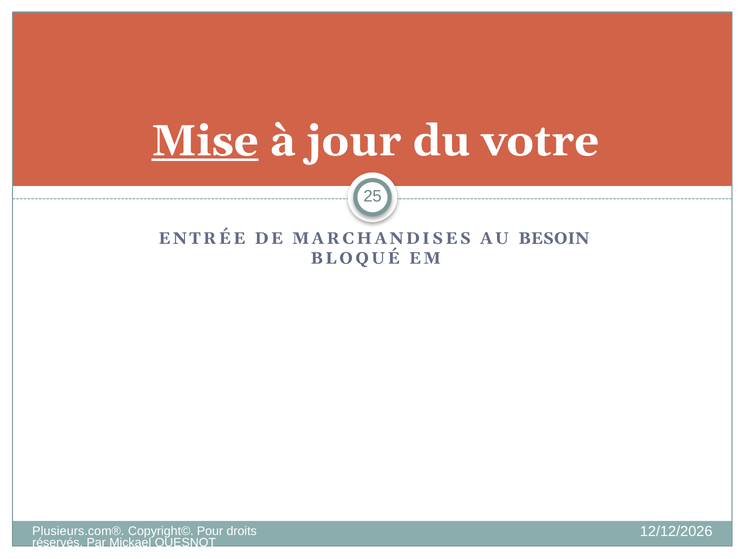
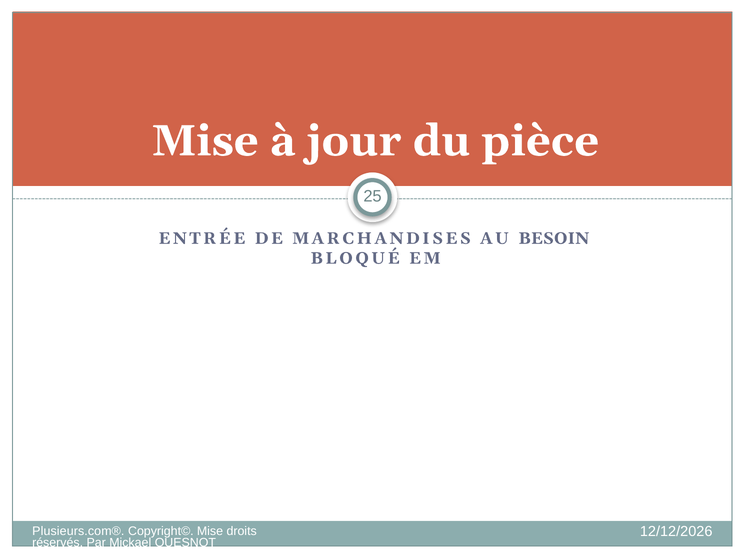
Mise at (205, 141) underline: present -> none
votre: votre -> pièce
Copyright© Pour: Pour -> Mise
